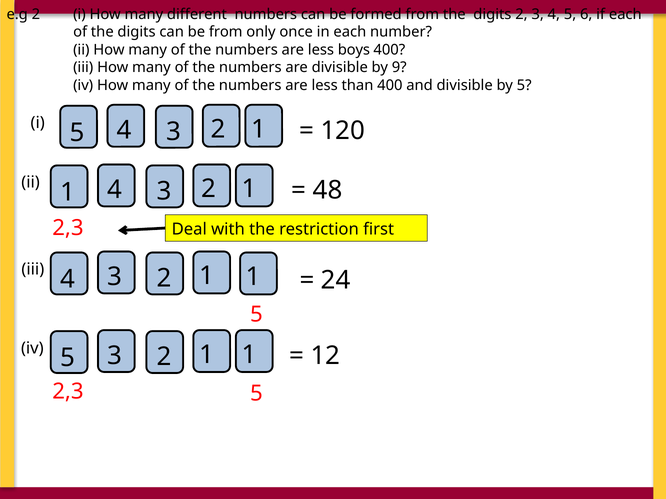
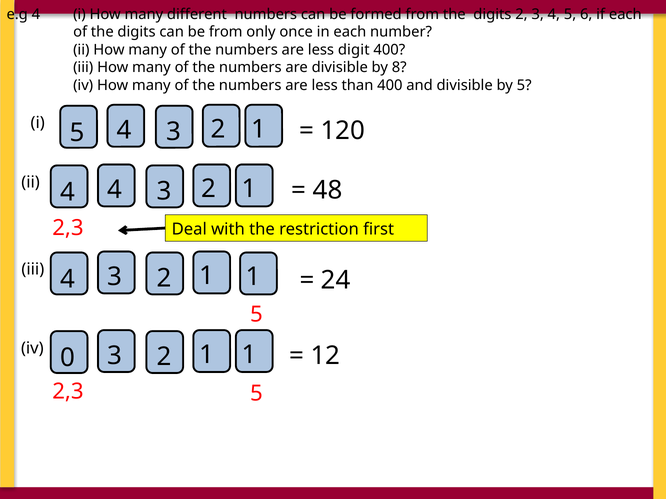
e.g 2: 2 -> 4
boys: boys -> digit
9: 9 -> 8
ii 1: 1 -> 4
iv 5: 5 -> 0
